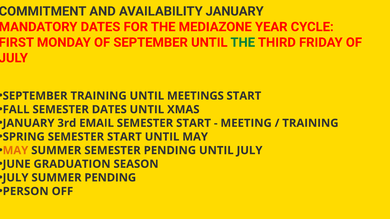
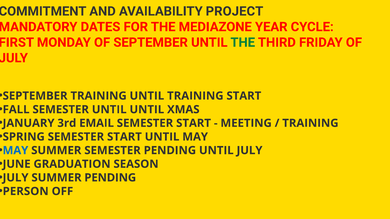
AVAILABILITY JANUARY: JANUARY -> PROJECT
UNTIL MEETINGS: MEETINGS -> TRAINING
SEMESTER DATES: DATES -> UNTIL
MAY at (15, 151) colour: orange -> blue
